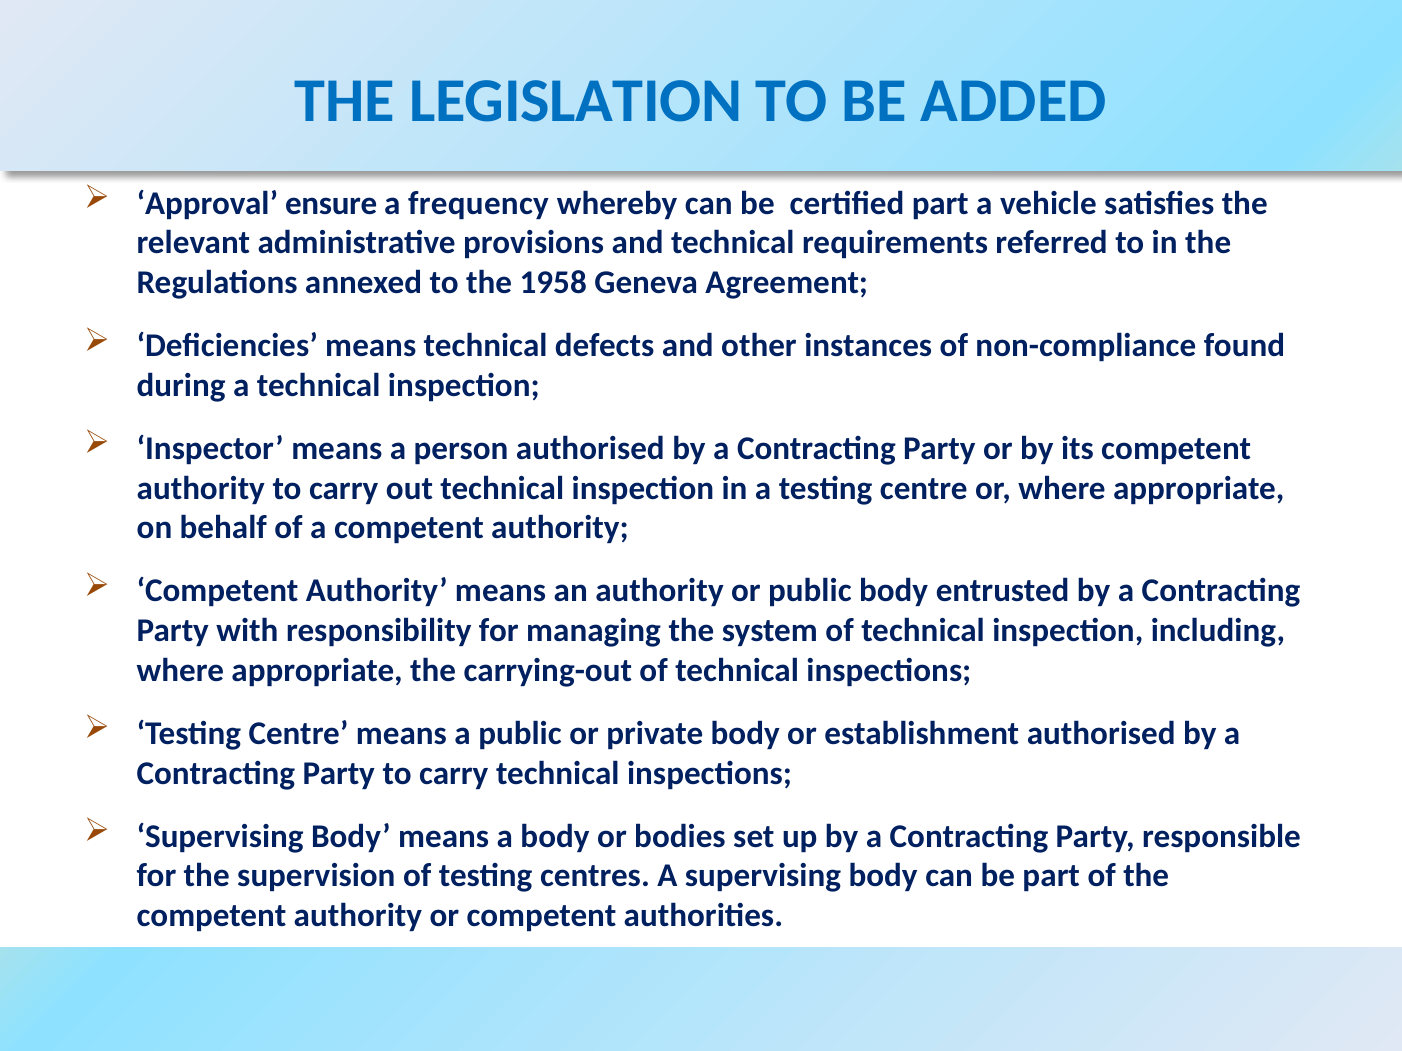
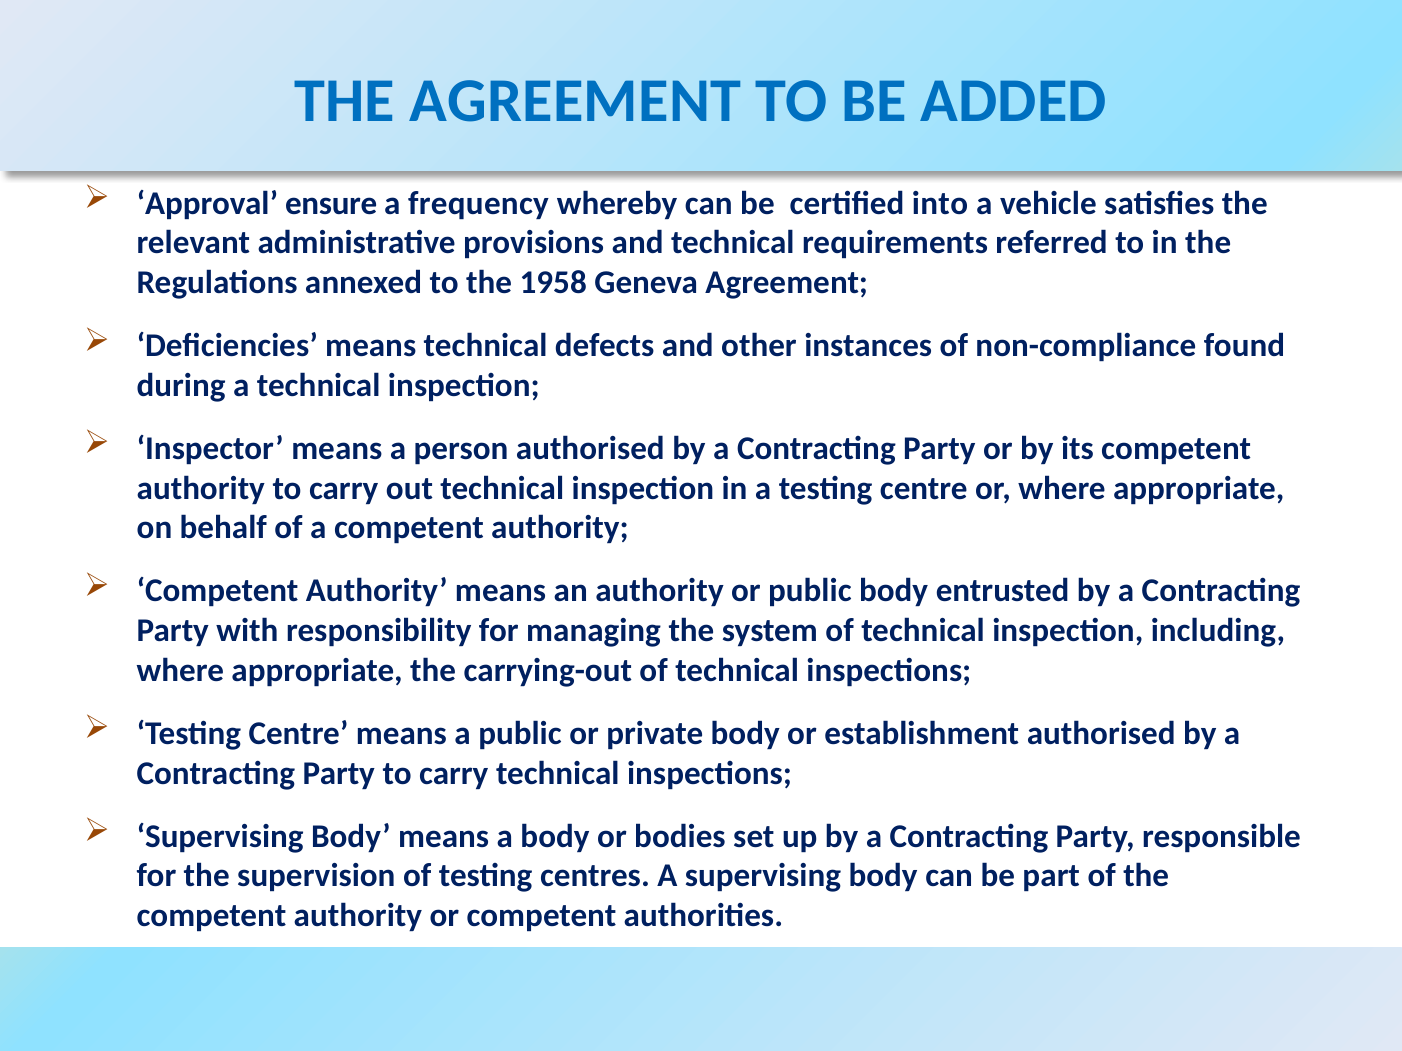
THE LEGISLATION: LEGISLATION -> AGREEMENT
certified part: part -> into
